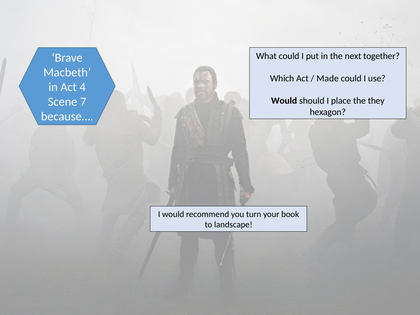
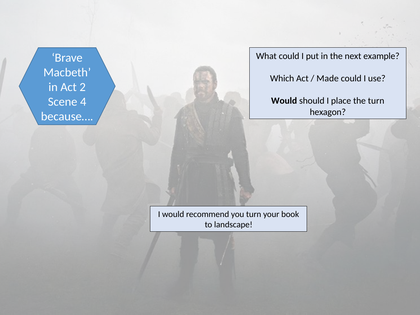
together: together -> example
4: 4 -> 2
7: 7 -> 4
the they: they -> turn
